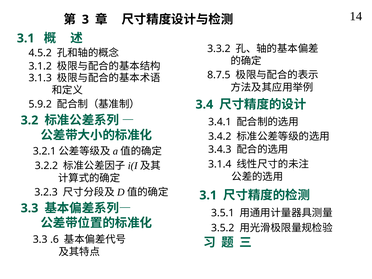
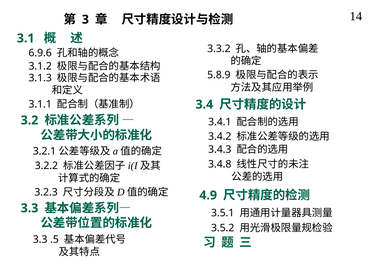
4.5.2: 4.5.2 -> 6.9.6
8.7.5: 8.7.5 -> 5.8.9
5.9.2: 5.9.2 -> 3.1.1
3.1.4: 3.1.4 -> 3.4.8
3.1 at (208, 195): 3.1 -> 4.9
.6: .6 -> .5
